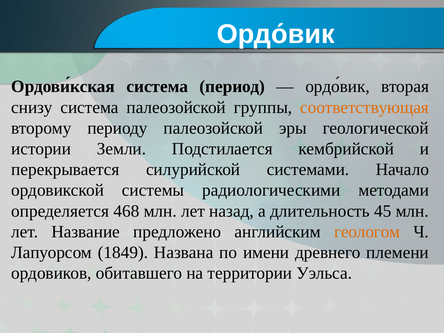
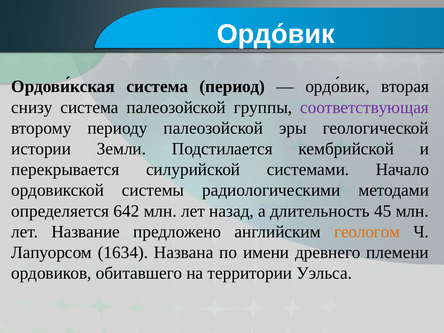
соответствующая colour: orange -> purple
468: 468 -> 642
1849: 1849 -> 1634
